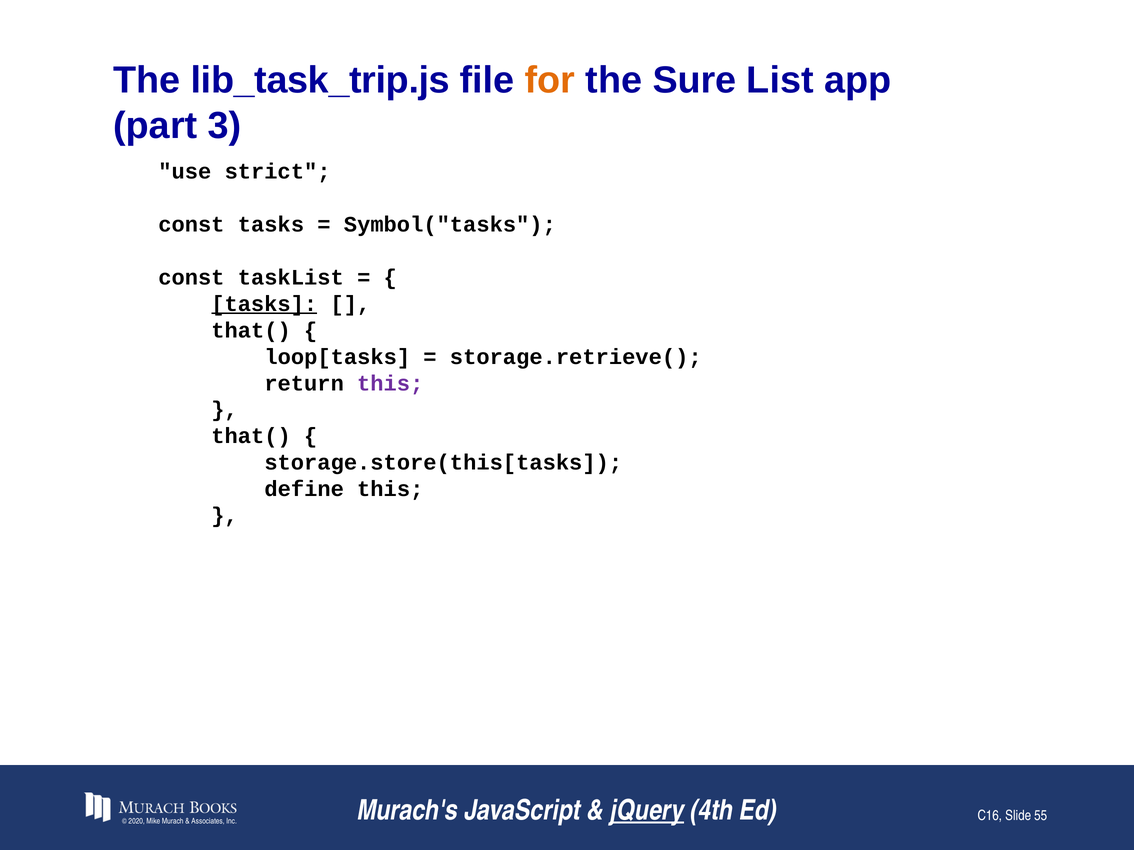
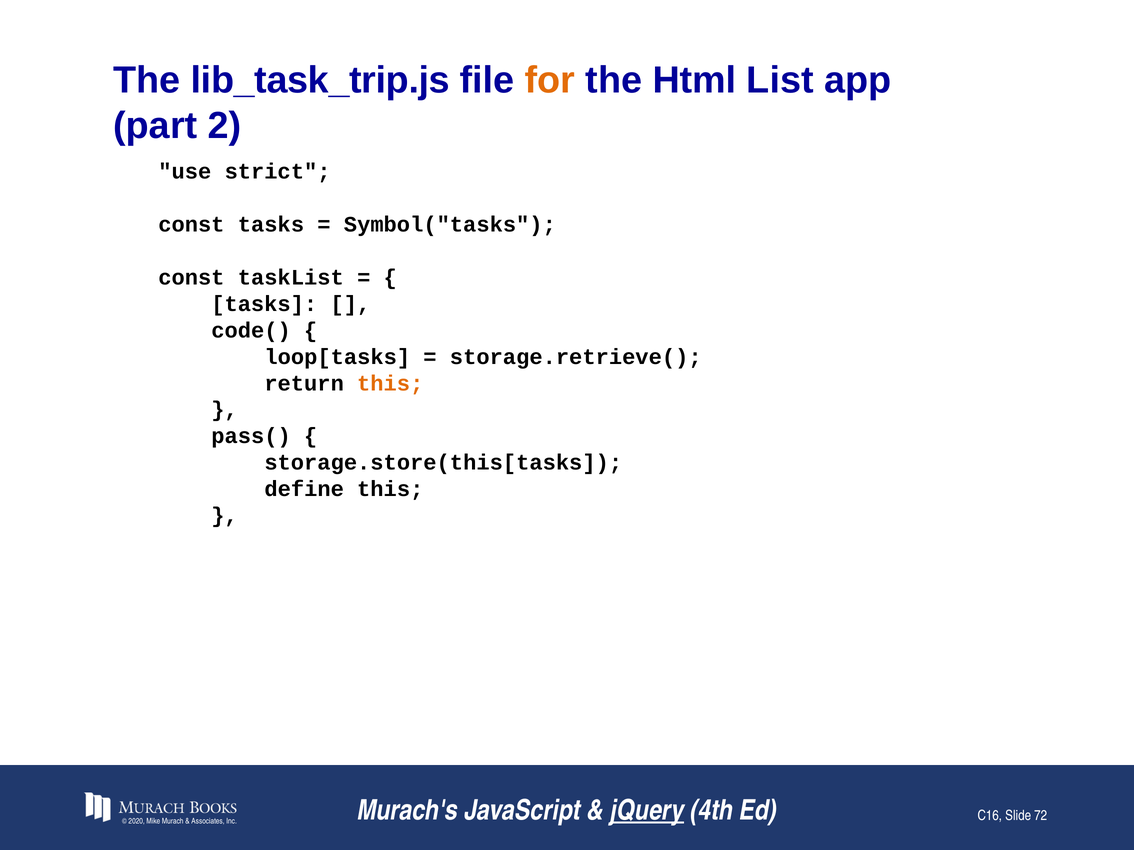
Sure: Sure -> Html
3: 3 -> 2
tasks at (264, 304) underline: present -> none
that( at (251, 331): that( -> code(
this at (390, 383) colour: purple -> orange
that( at (251, 436): that( -> pass(
55: 55 -> 72
